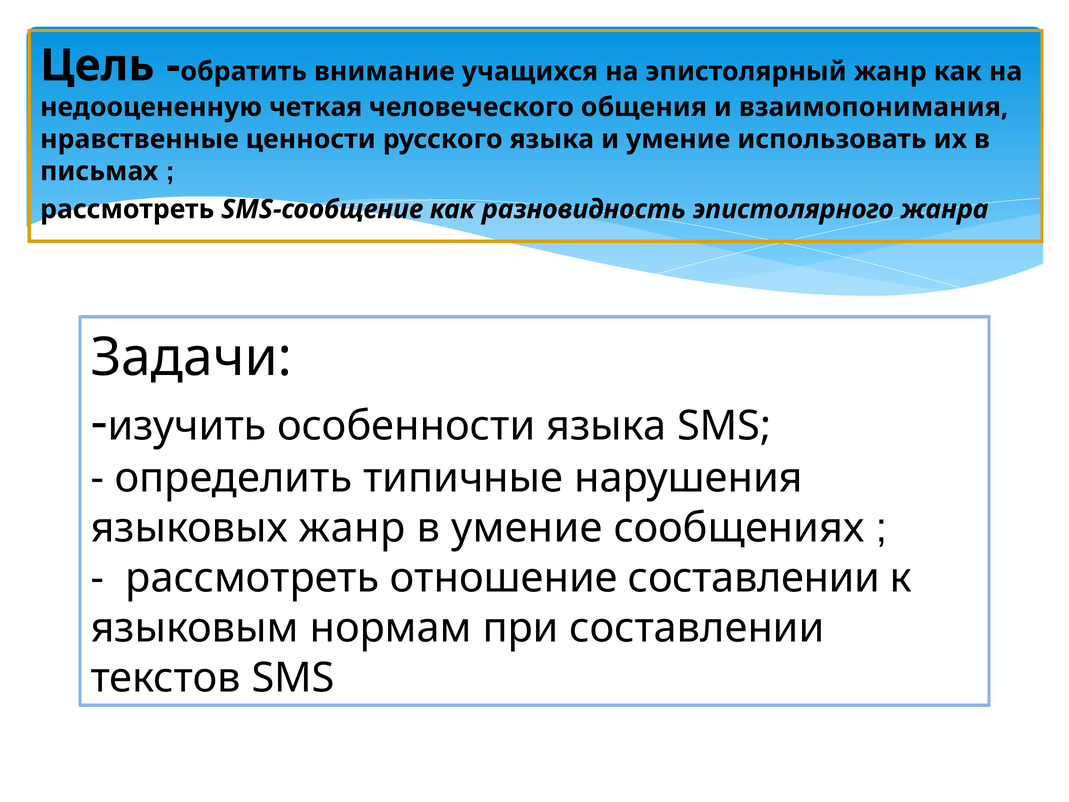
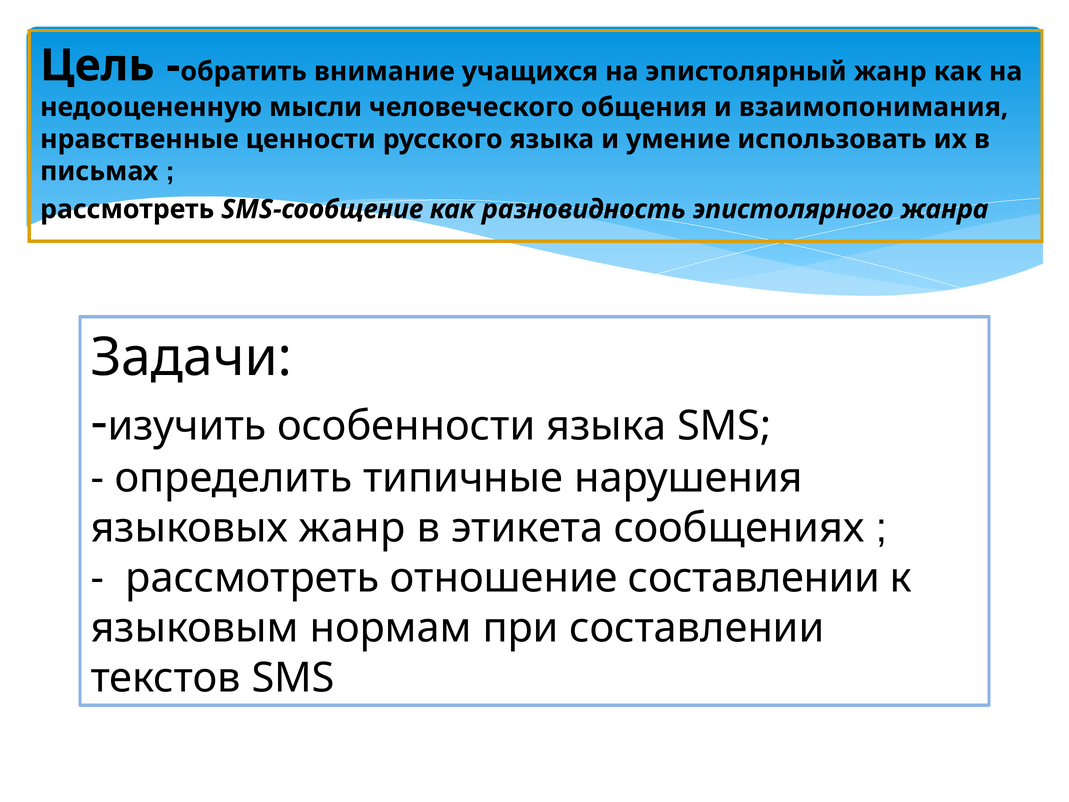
четкая: четкая -> мысли
в умение: умение -> этикета
